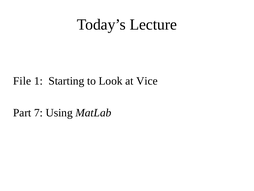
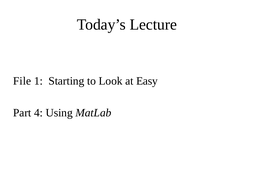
Vice: Vice -> Easy
7: 7 -> 4
